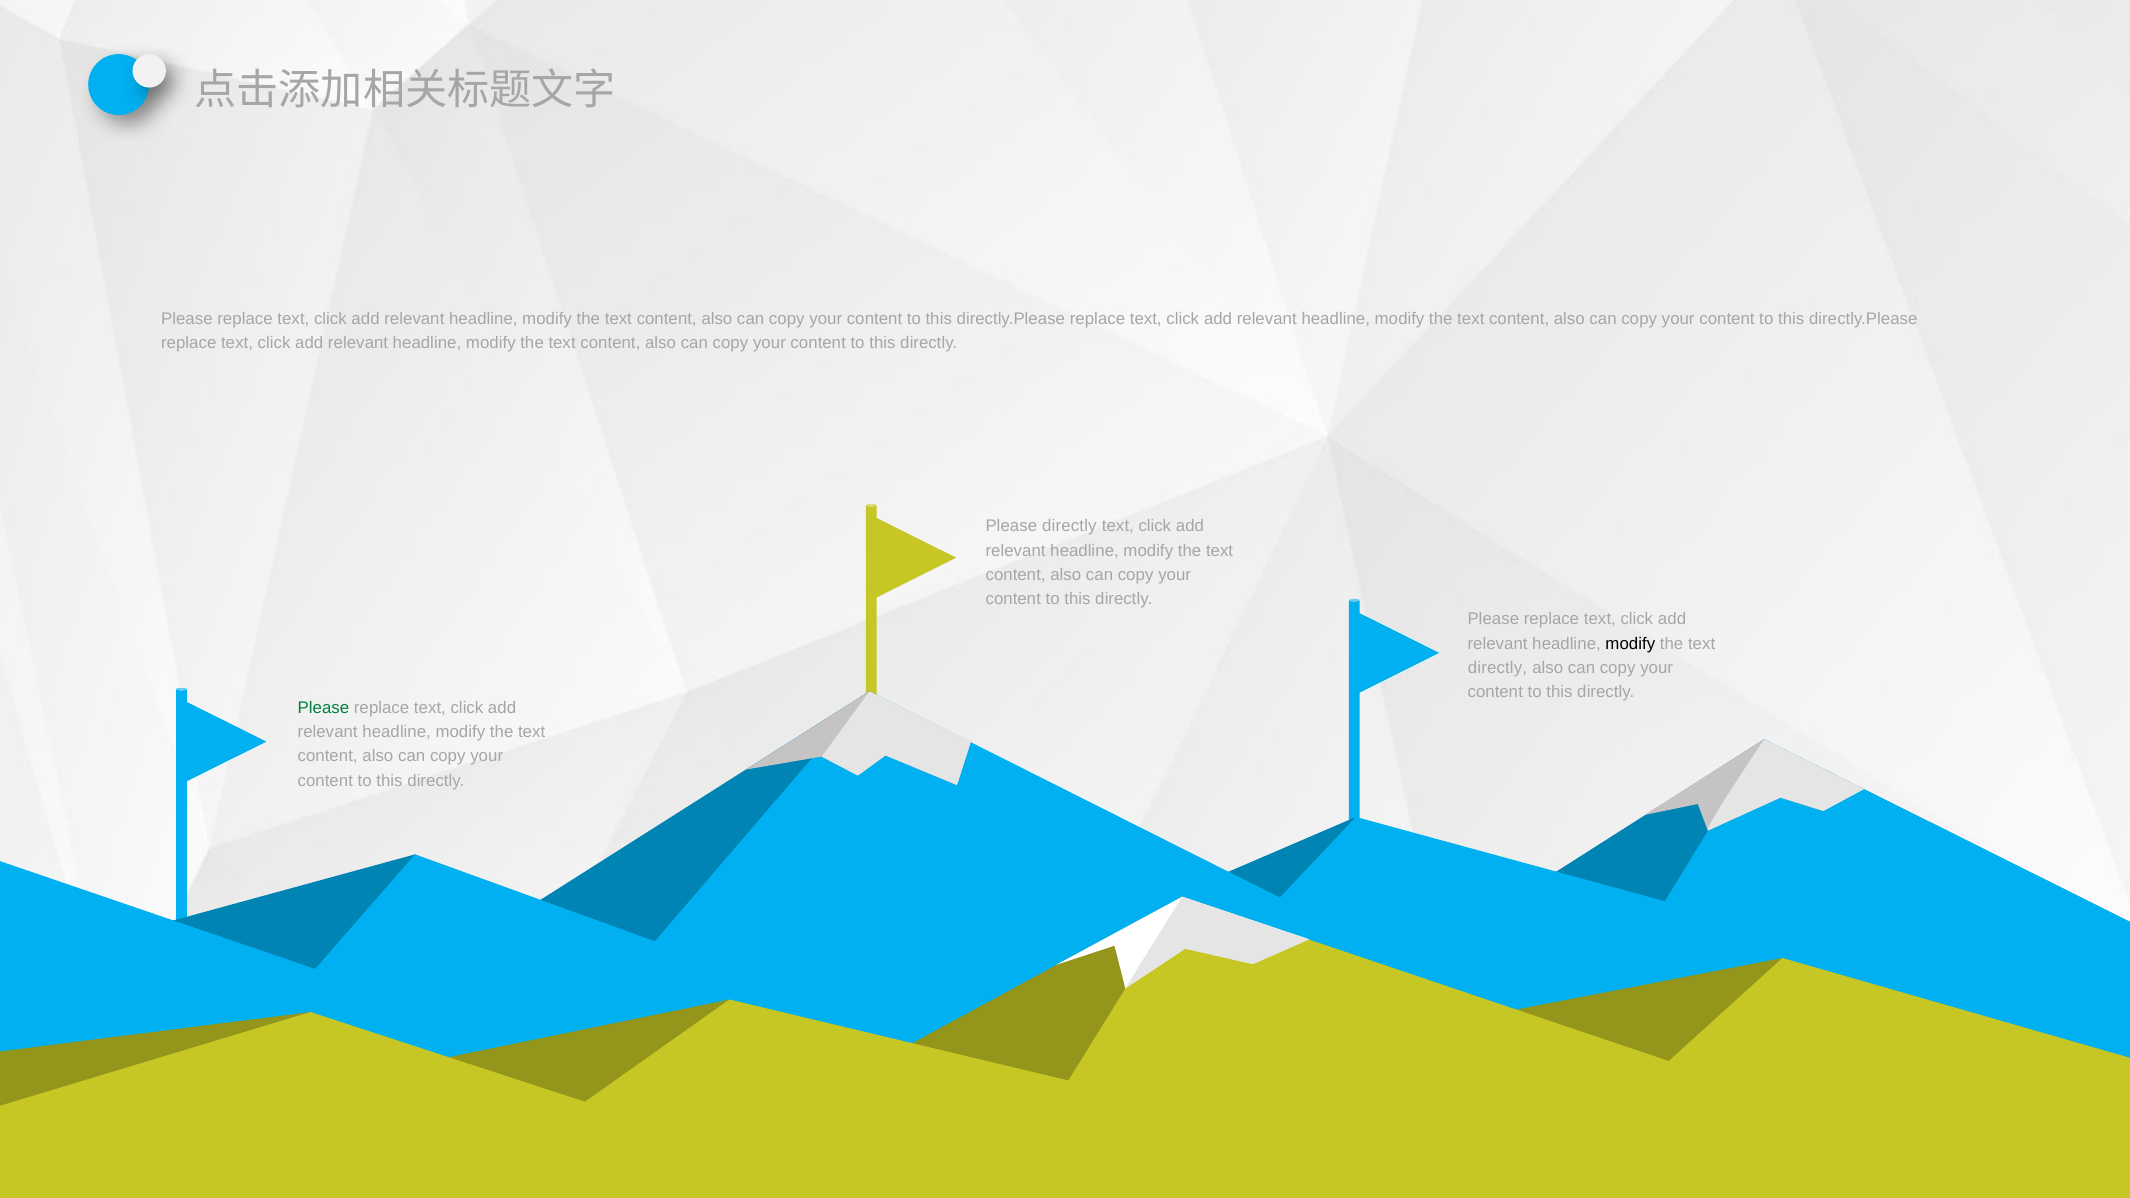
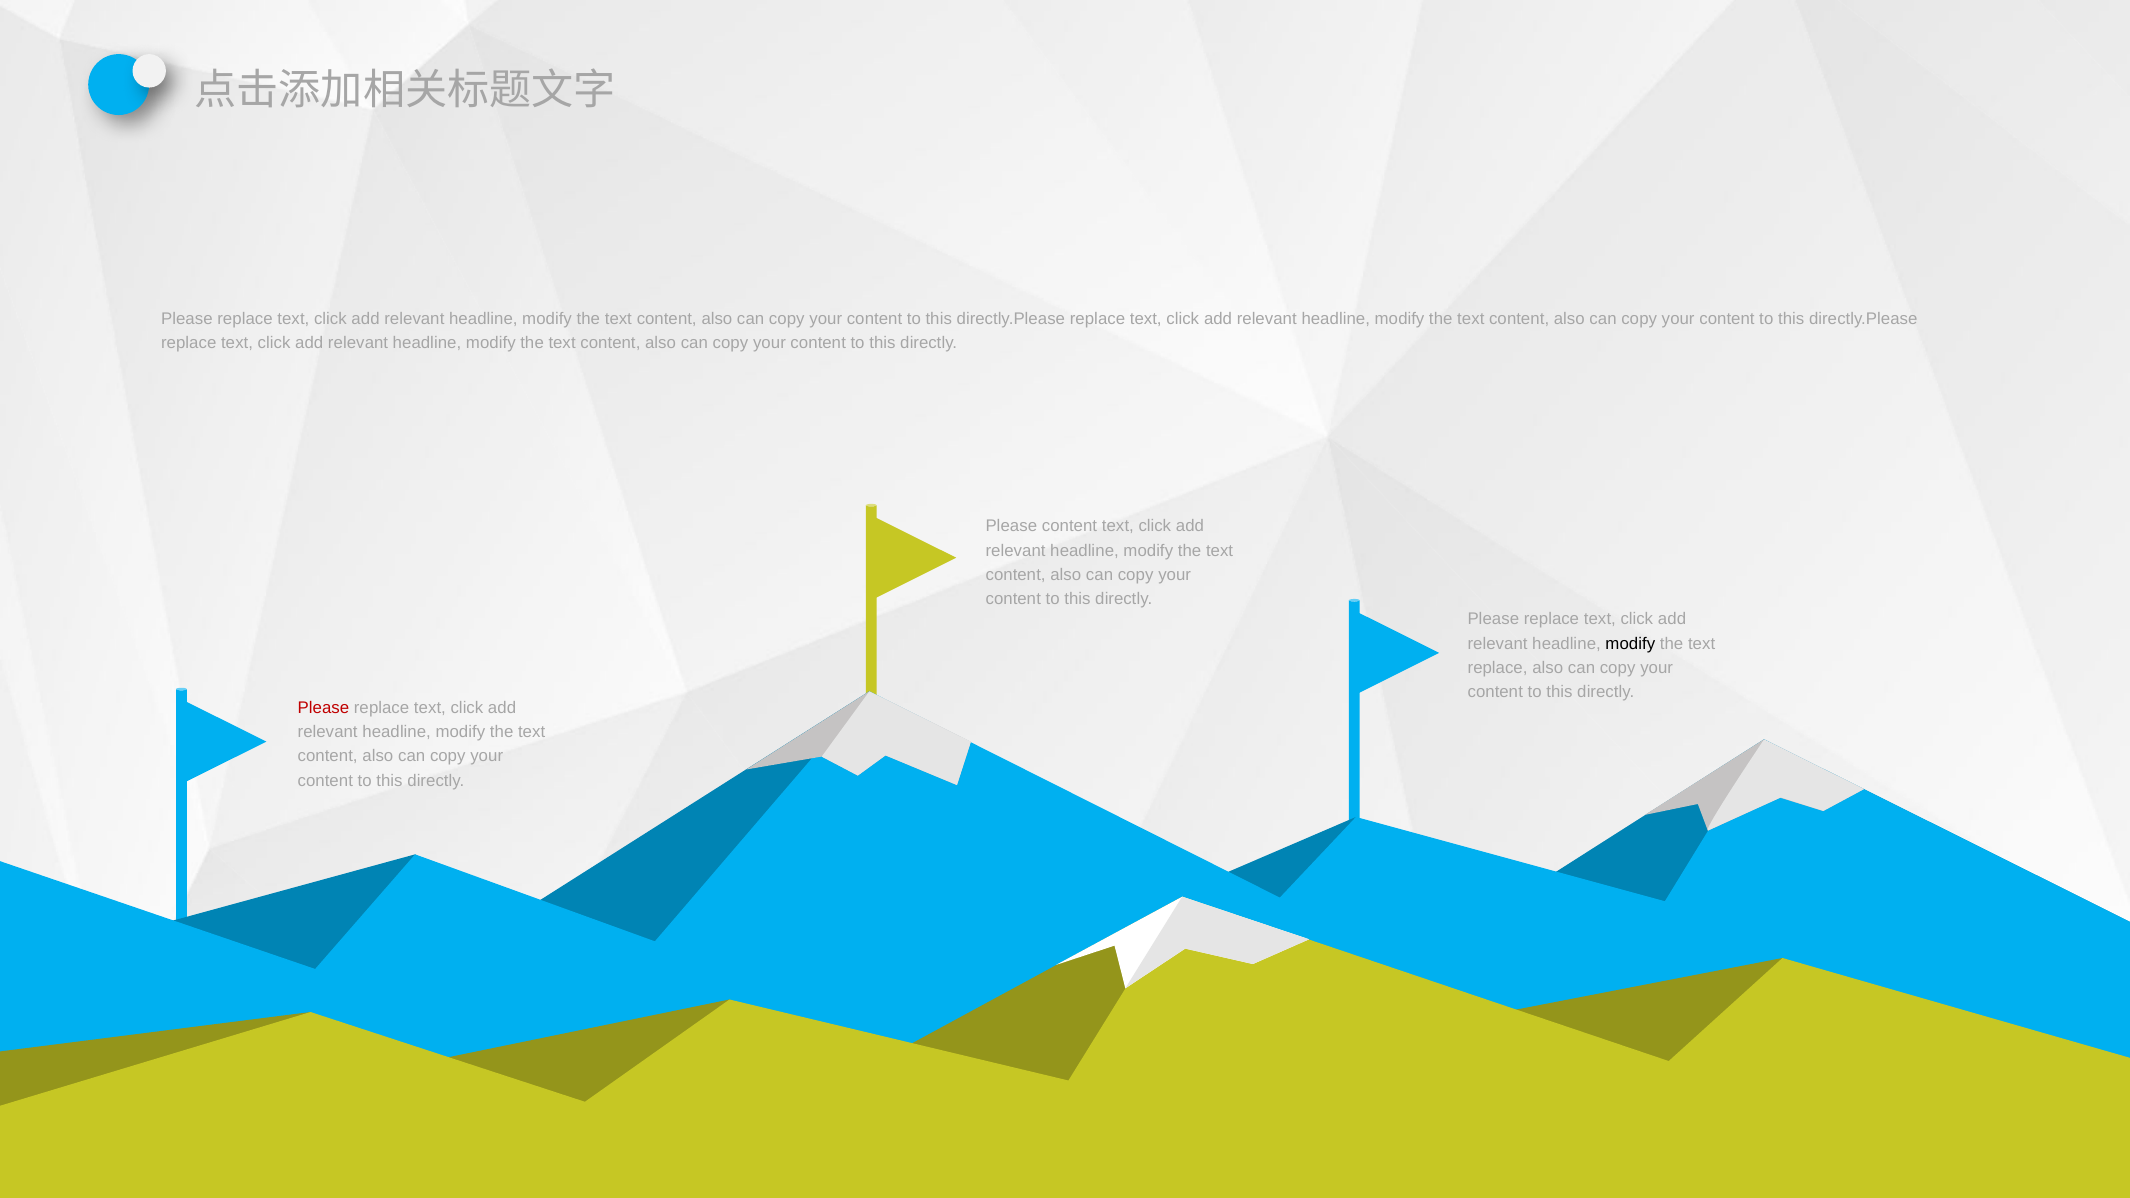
Please directly: directly -> content
directly at (1497, 668): directly -> replace
Please at (323, 708) colour: green -> red
